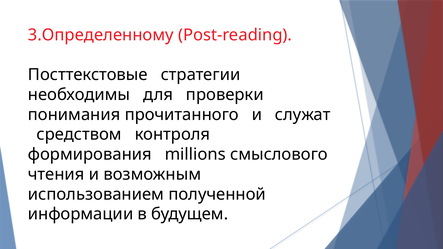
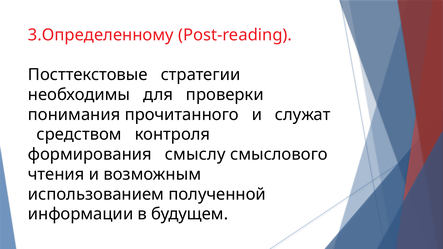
millions: millions -> смыслу
